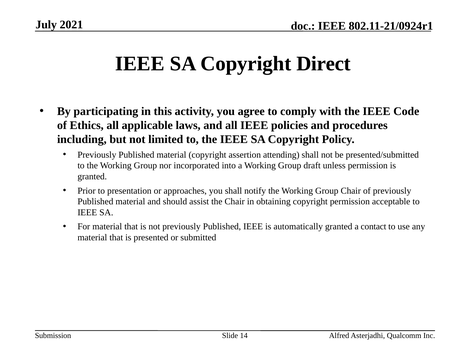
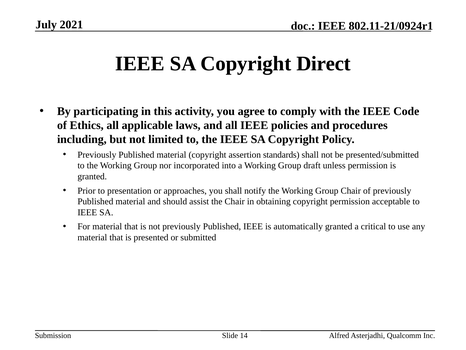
attending: attending -> standards
contact: contact -> critical
